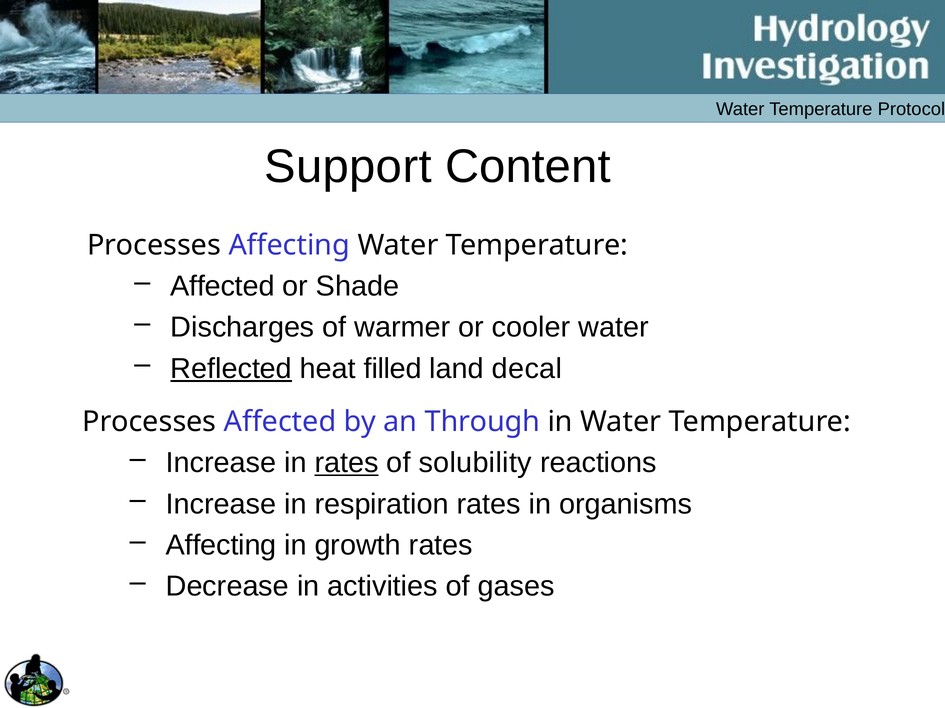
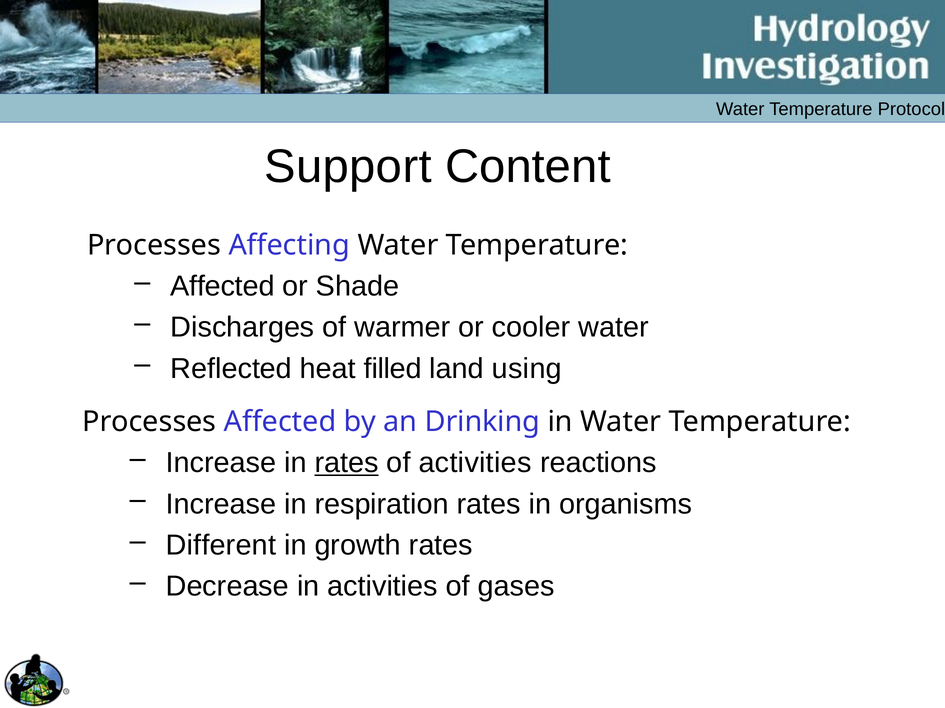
Reflected underline: present -> none
decal: decal -> using
Through: Through -> Drinking
of solubility: solubility -> activities
Affecting at (221, 546): Affecting -> Different
